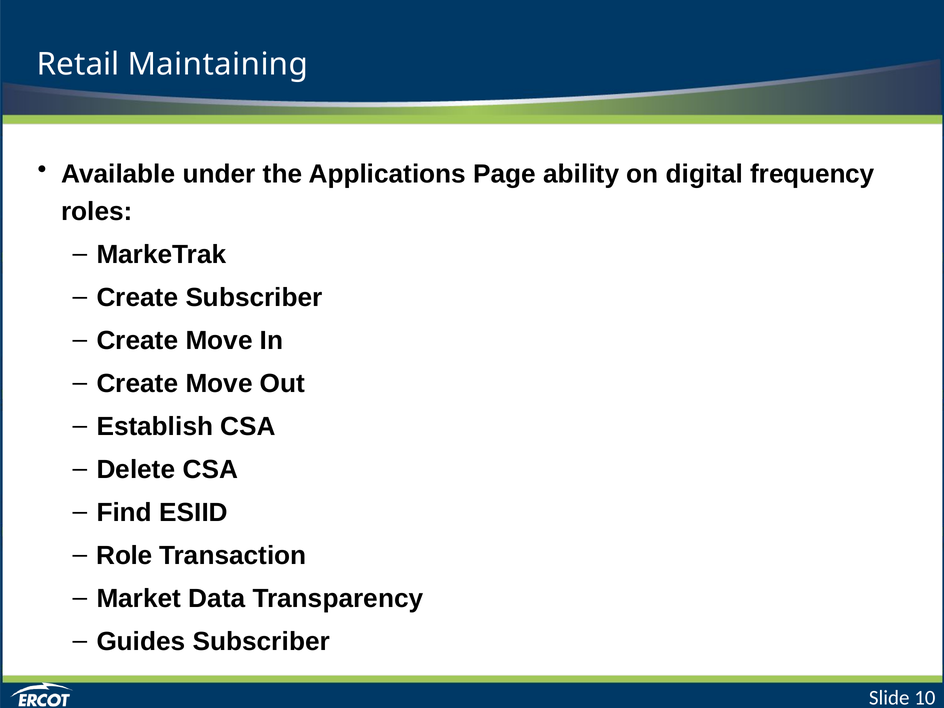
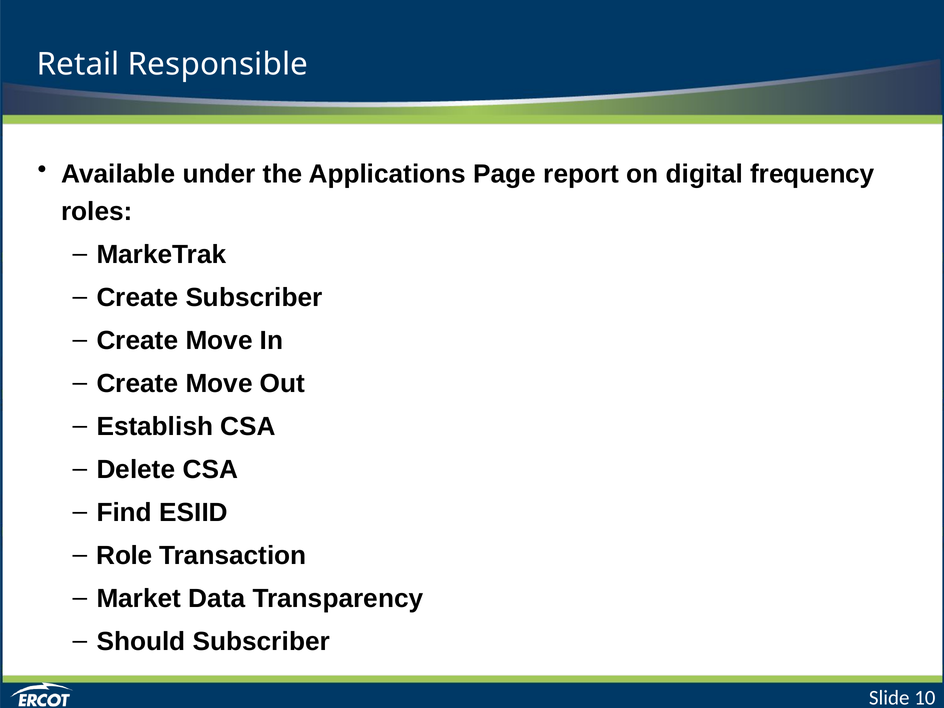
Maintaining: Maintaining -> Responsible
ability: ability -> report
Guides: Guides -> Should
